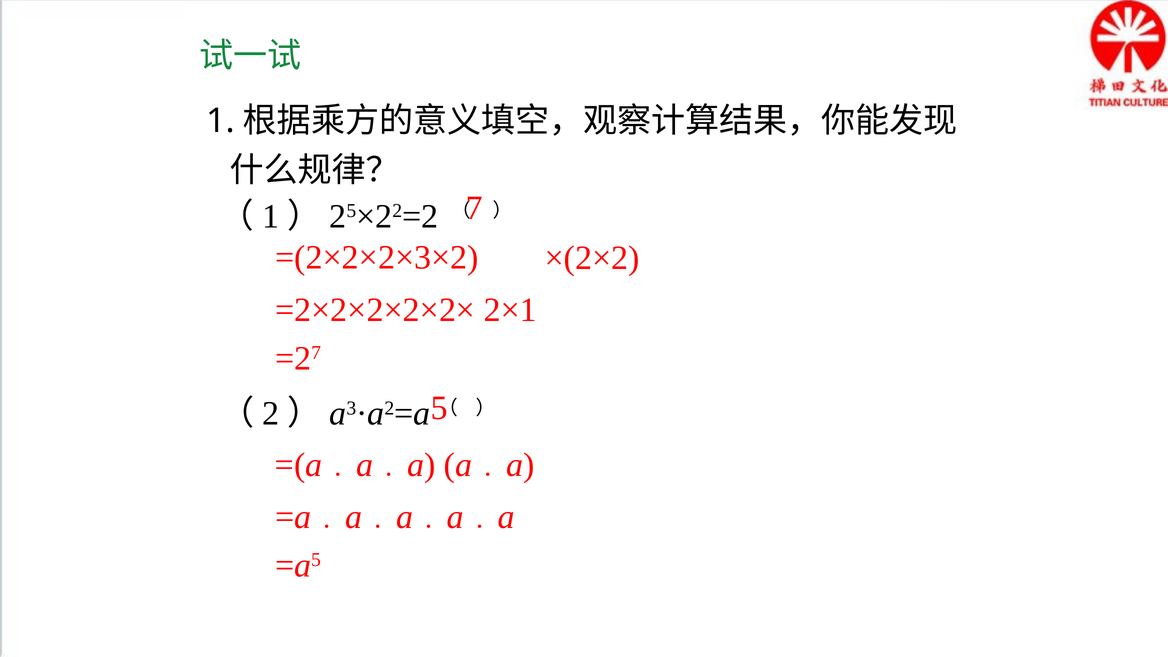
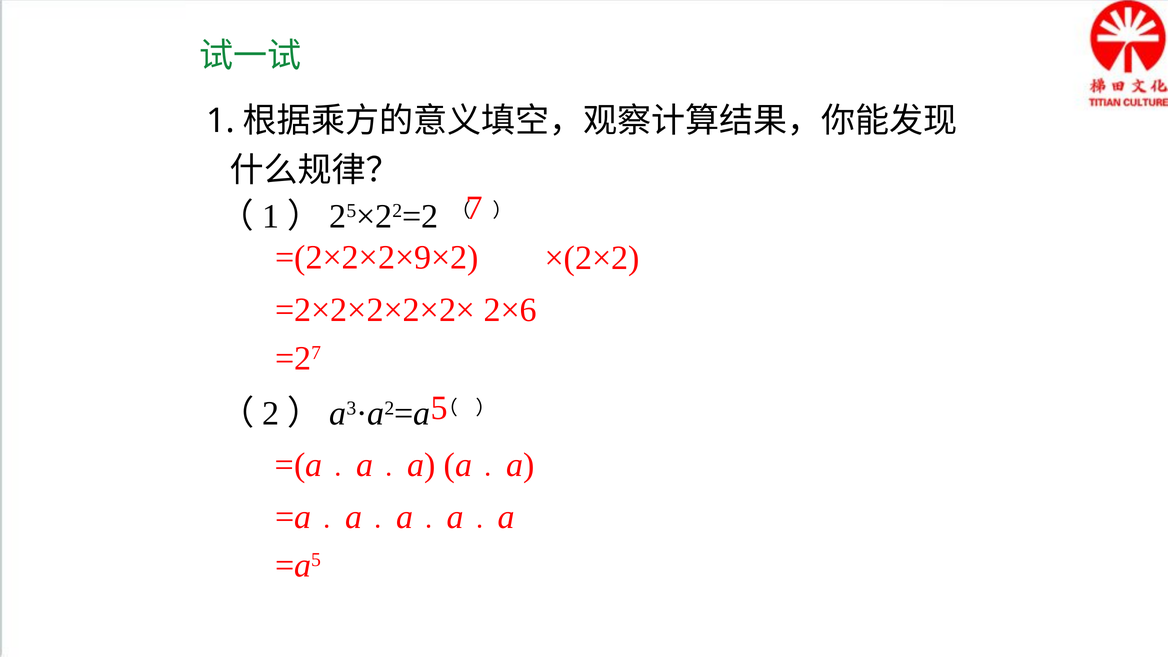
=(2×2×2×3×2: =(2×2×2×3×2 -> =(2×2×2×9×2
2×1: 2×1 -> 2×6
